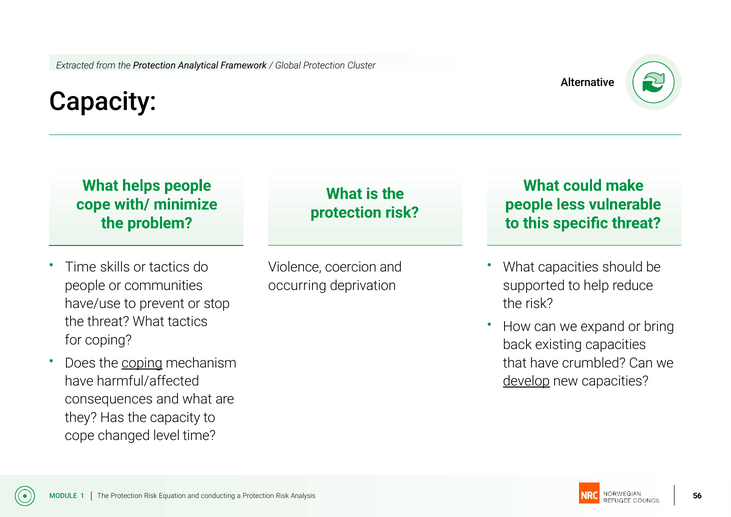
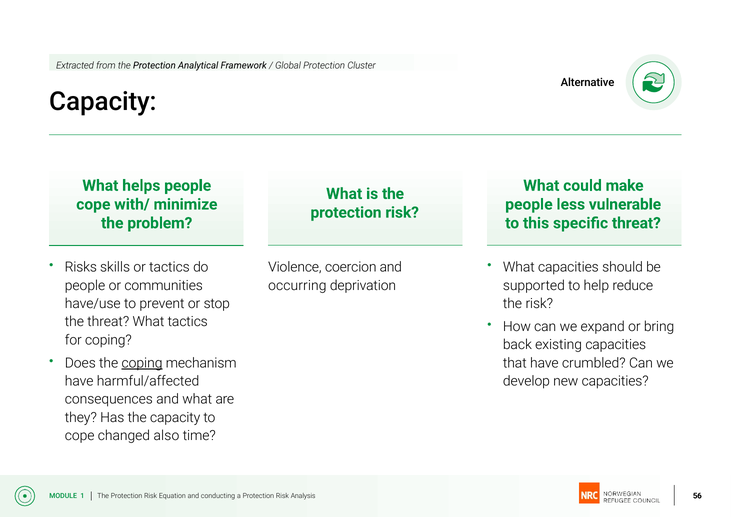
Time at (81, 267): Time -> Risks
develop underline: present -> none
level: level -> also
